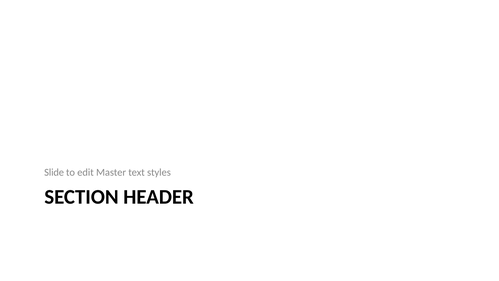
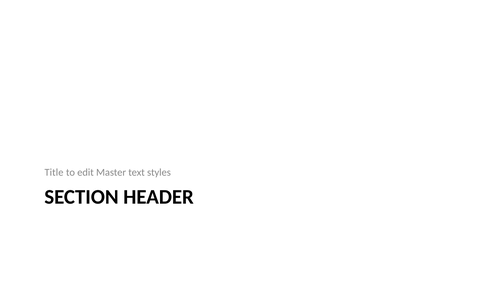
Slide: Slide -> Title
